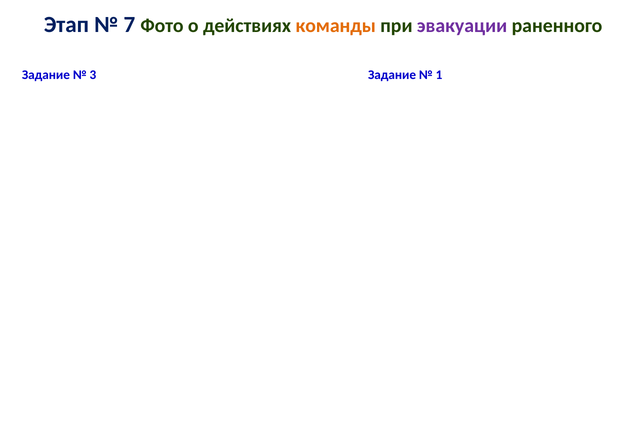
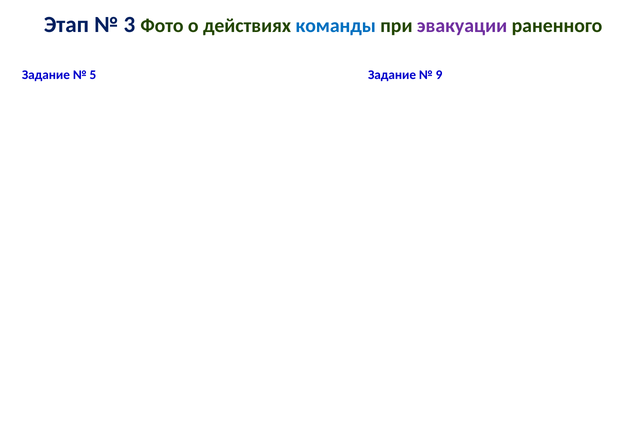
7: 7 -> 3
команды colour: orange -> blue
3: 3 -> 5
1: 1 -> 9
